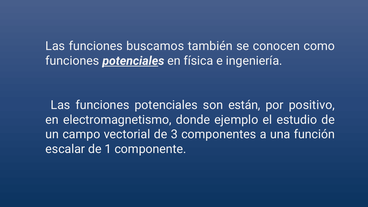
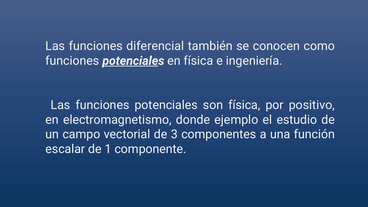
buscamos: buscamos -> diferencial
son están: están -> física
